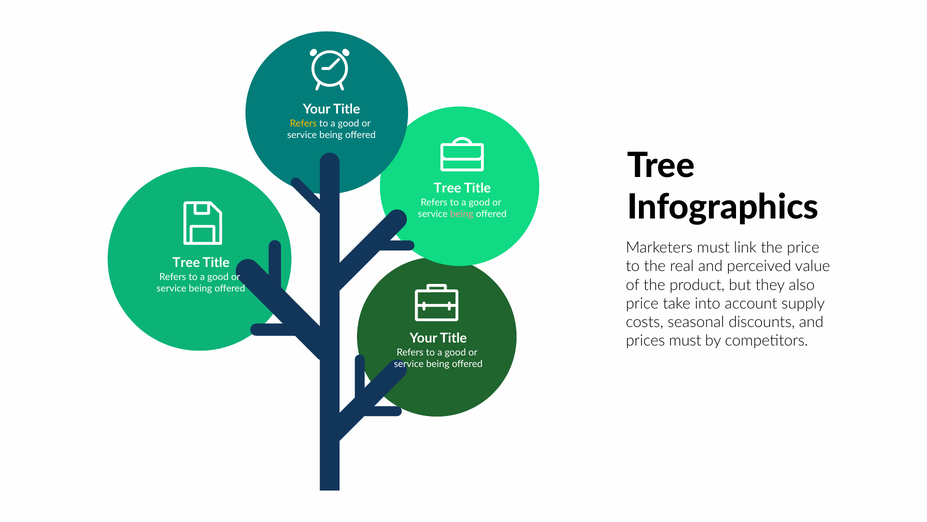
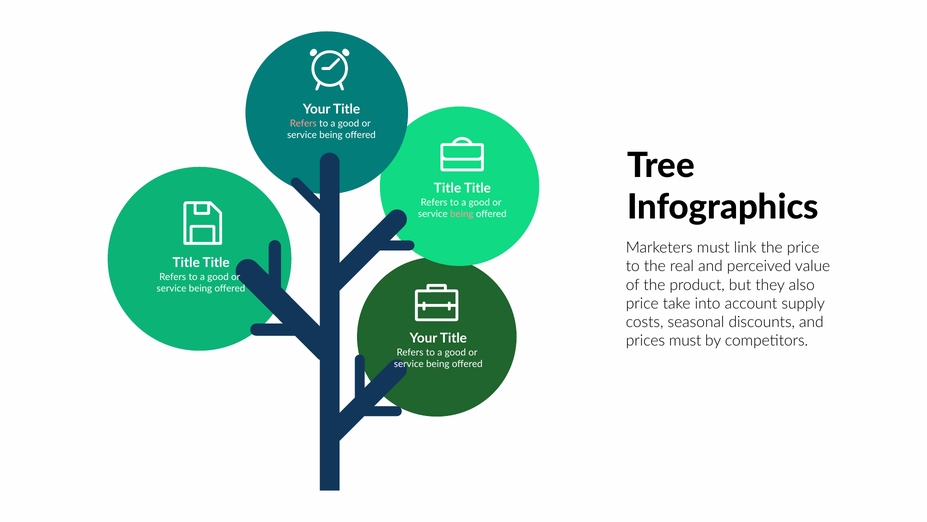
Refers at (303, 124) colour: yellow -> pink
Tree at (448, 188): Tree -> Title
Tree at (186, 263): Tree -> Title
